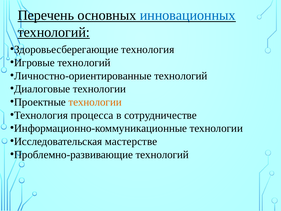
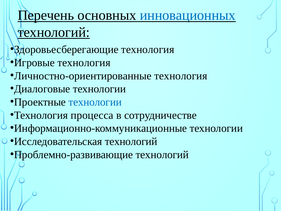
Игровые технологий: технологий -> технология
Личностно-ориентированные технологий: технологий -> технология
технологии at (95, 102) colour: orange -> blue
Исследовательская мастерстве: мастерстве -> технологий
